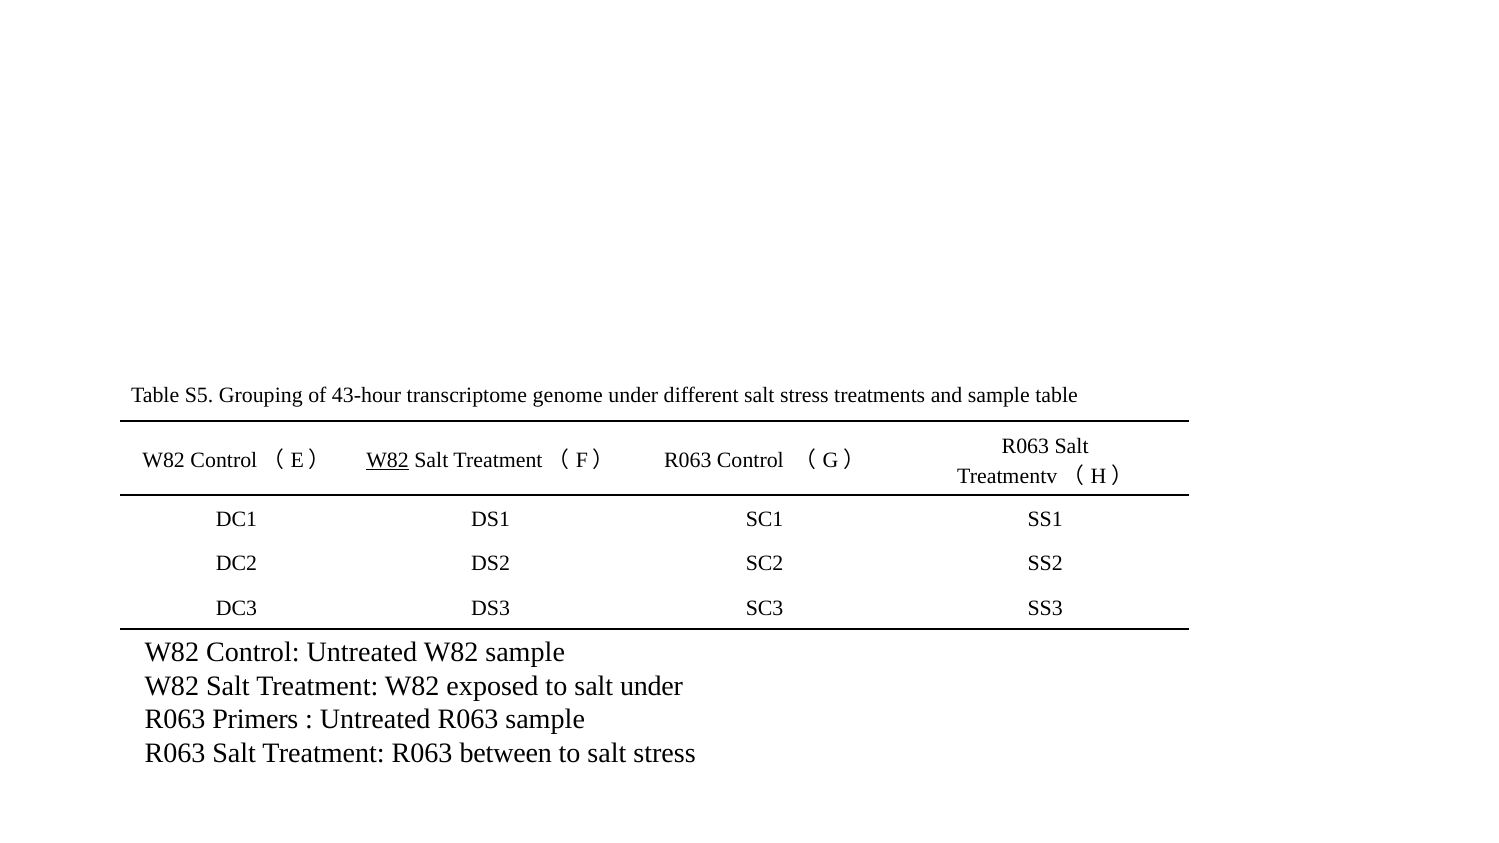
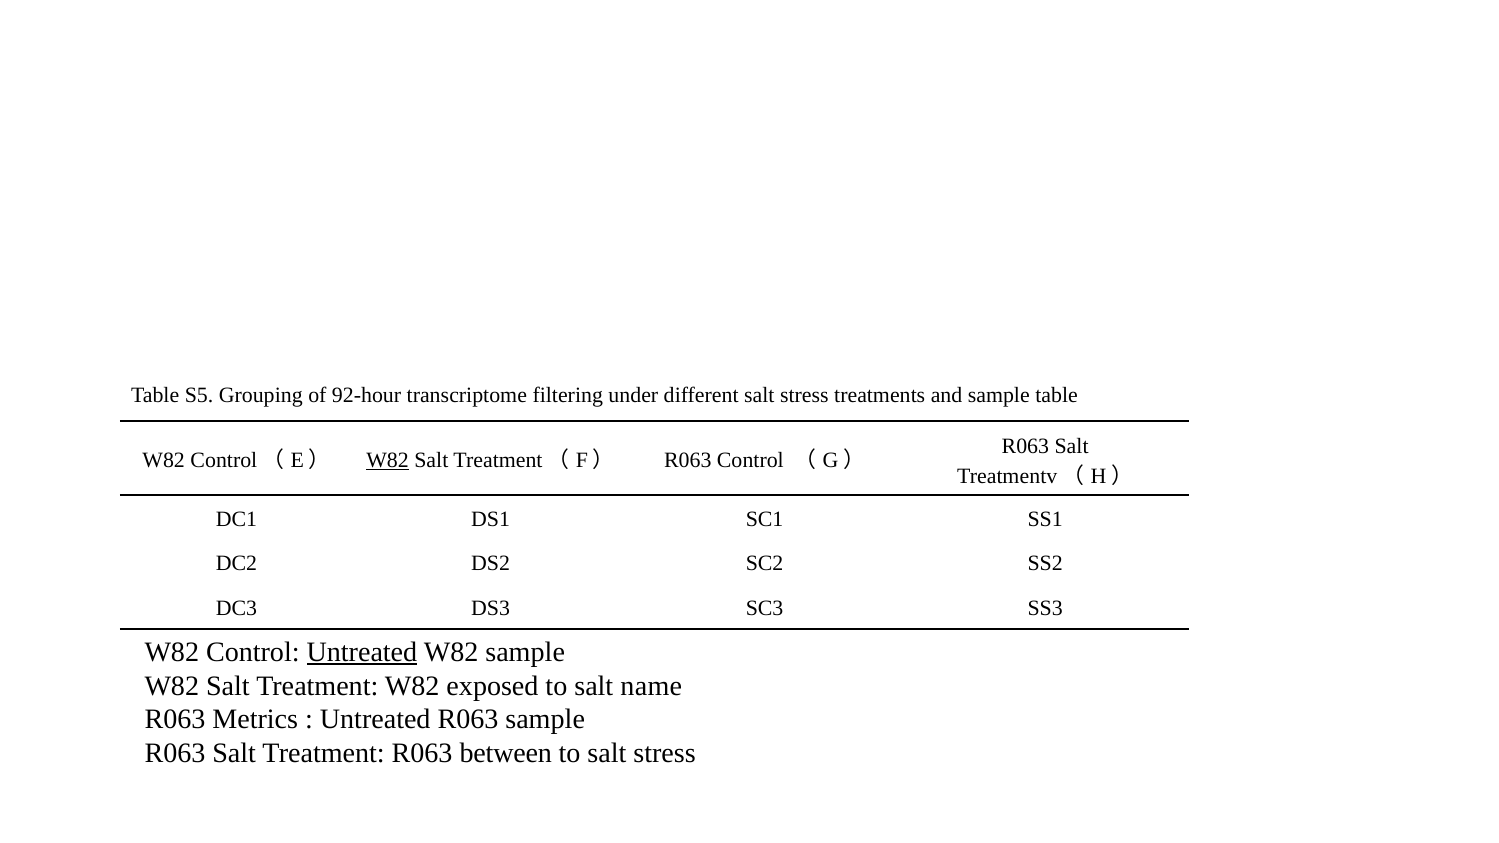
43-hour: 43-hour -> 92-hour
genome: genome -> filtering
Untreated at (362, 652) underline: none -> present
salt under: under -> name
Primers: Primers -> Metrics
